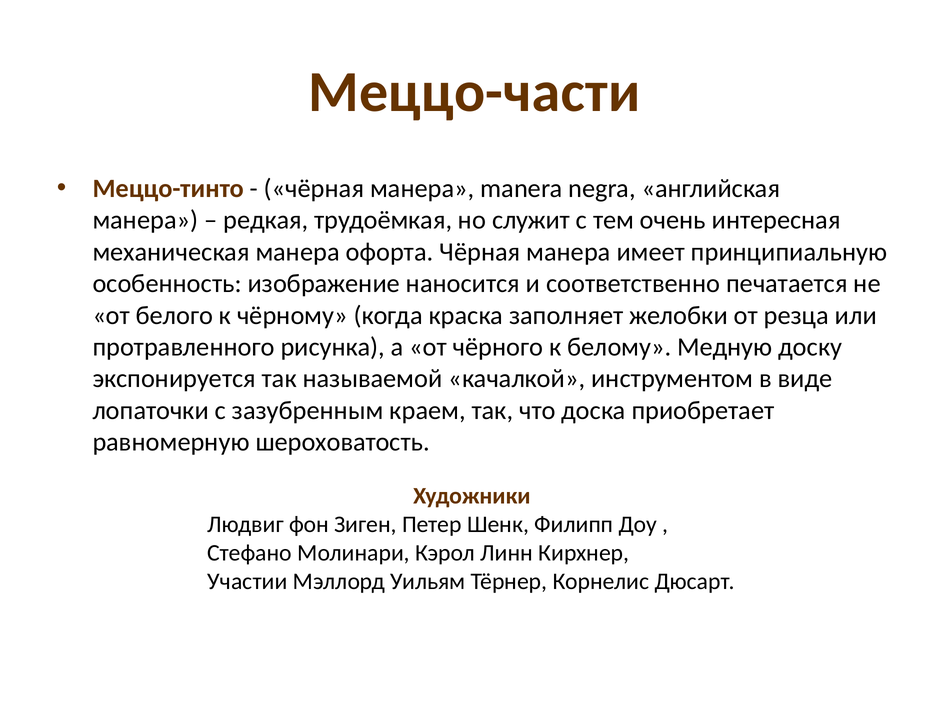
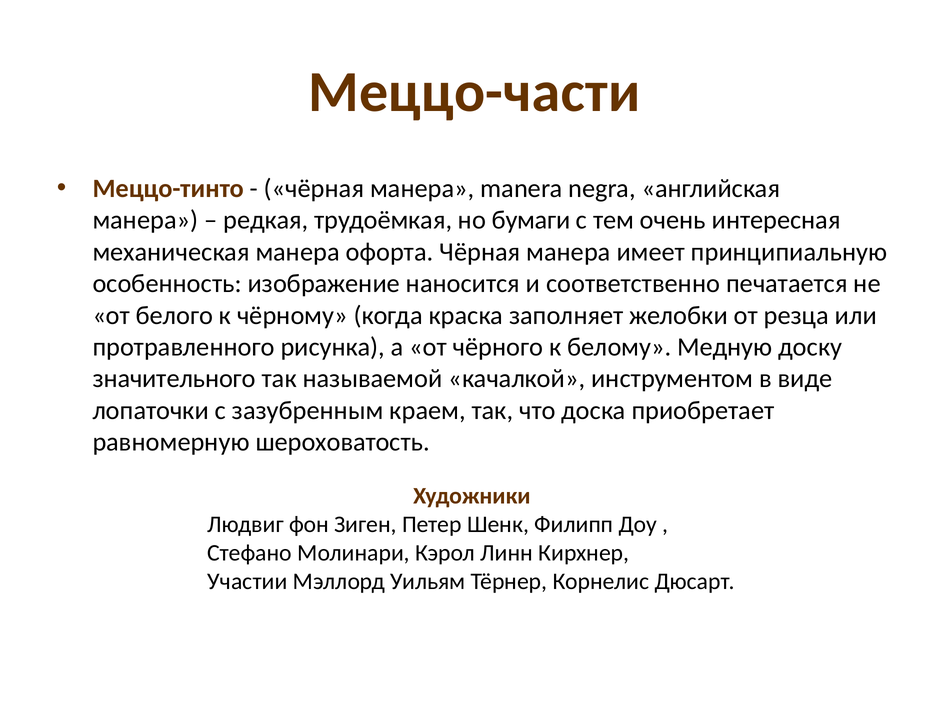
служит: служит -> бумаги
экспонируется: экспонируется -> значительного
